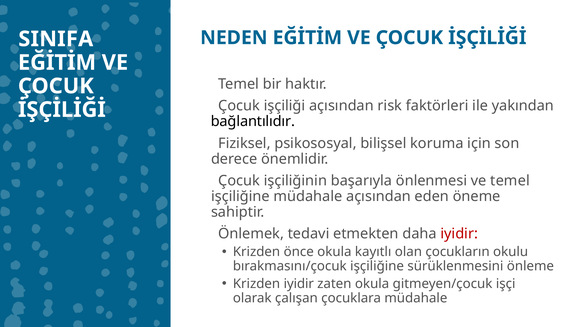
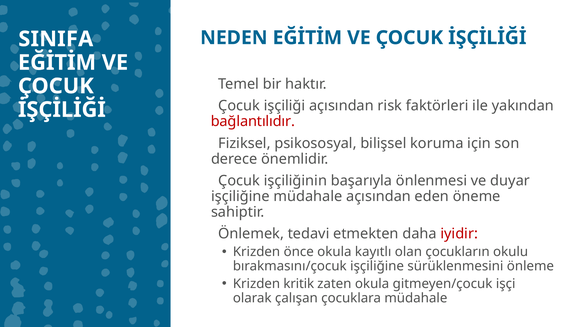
bağlantılıdır colour: black -> red
temel: temel -> duyar
Krizden iyidir: iyidir -> kritik
